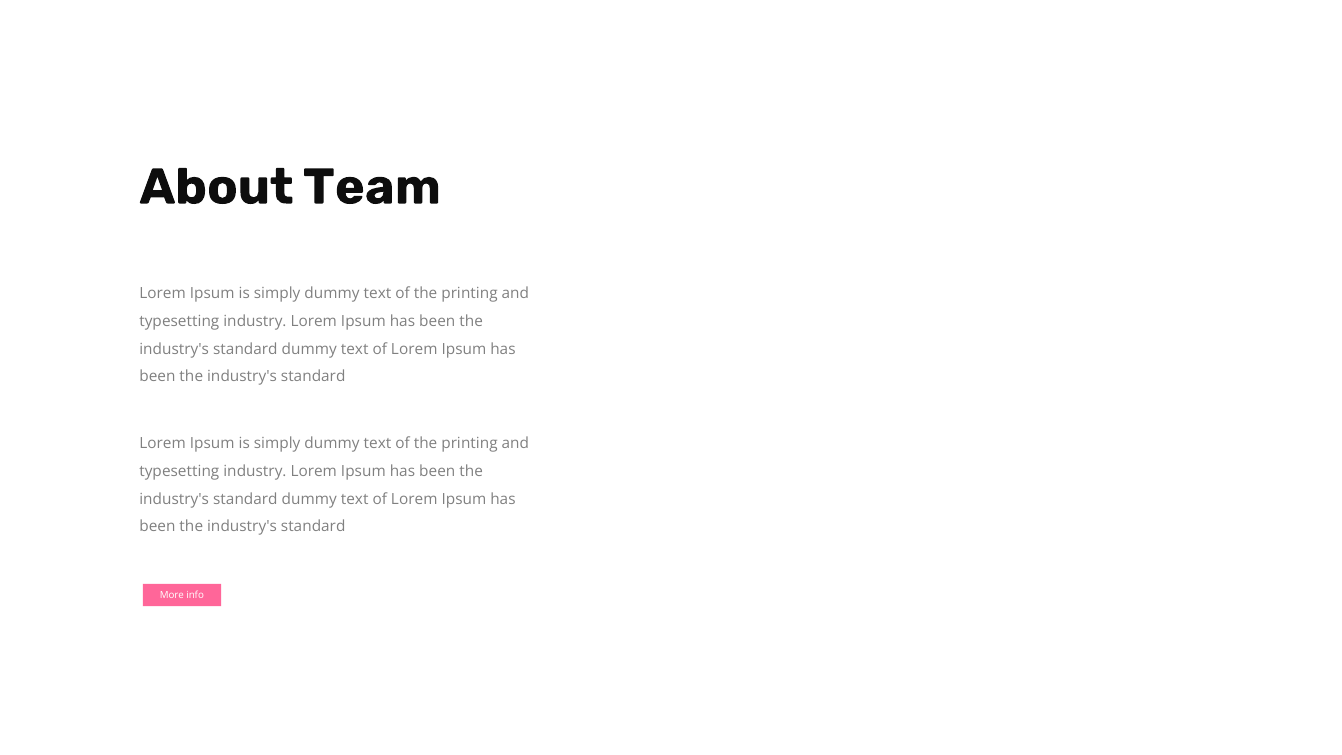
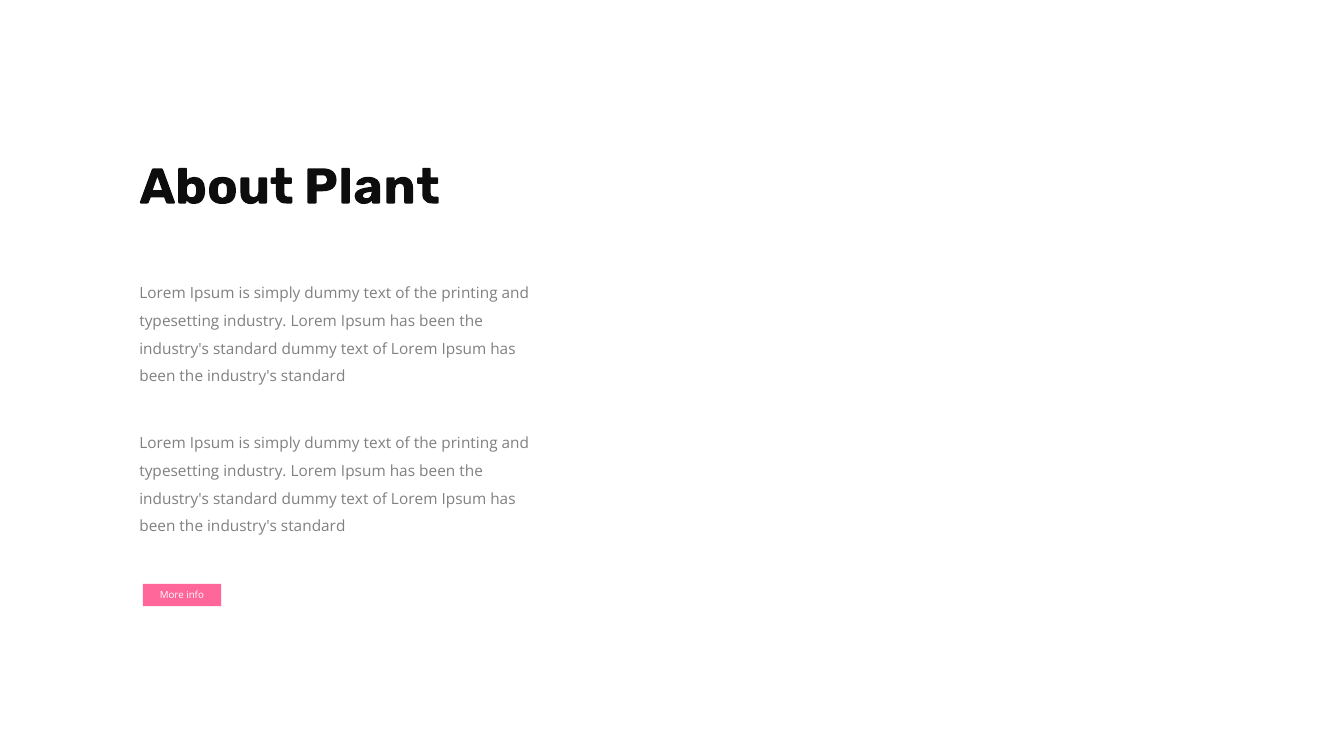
Team: Team -> Plant
